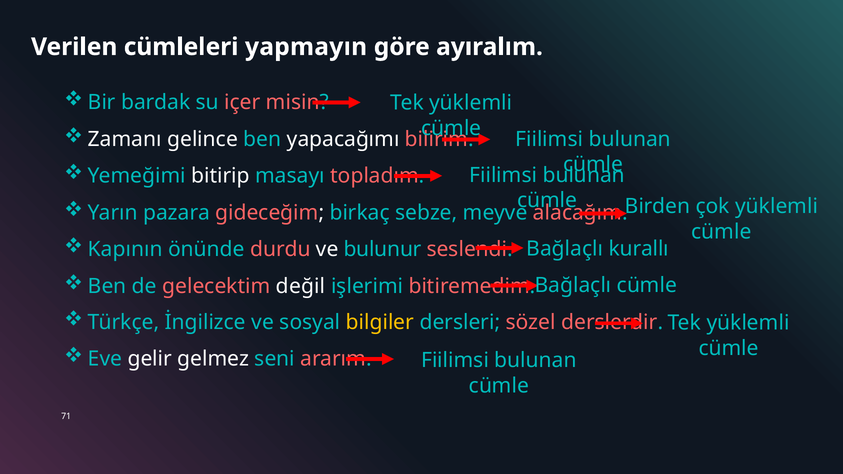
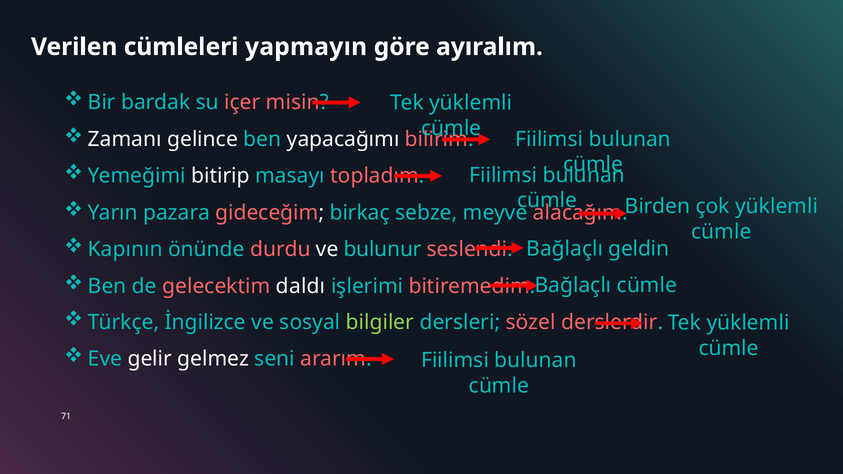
kurallı: kurallı -> geldin
değil: değil -> daldı
bilgiler colour: yellow -> light green
